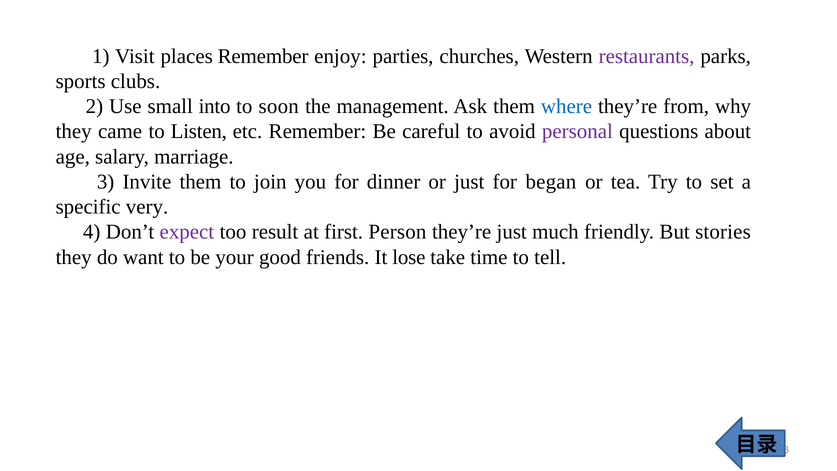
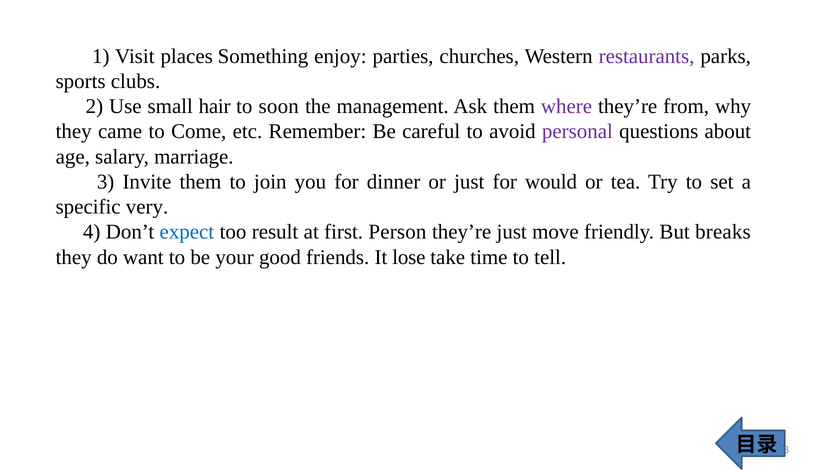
places Remember: Remember -> Something
into: into -> hair
where colour: blue -> purple
Listen: Listen -> Come
began: began -> would
expect colour: purple -> blue
much: much -> move
stories: stories -> breaks
